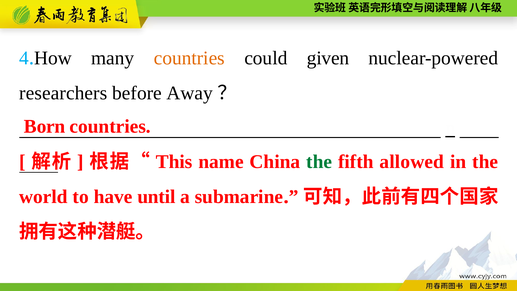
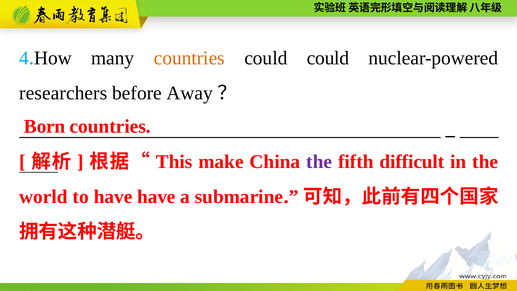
could given: given -> could
name: name -> make
the at (319, 162) colour: green -> purple
allowed: allowed -> difficult
have until: until -> have
